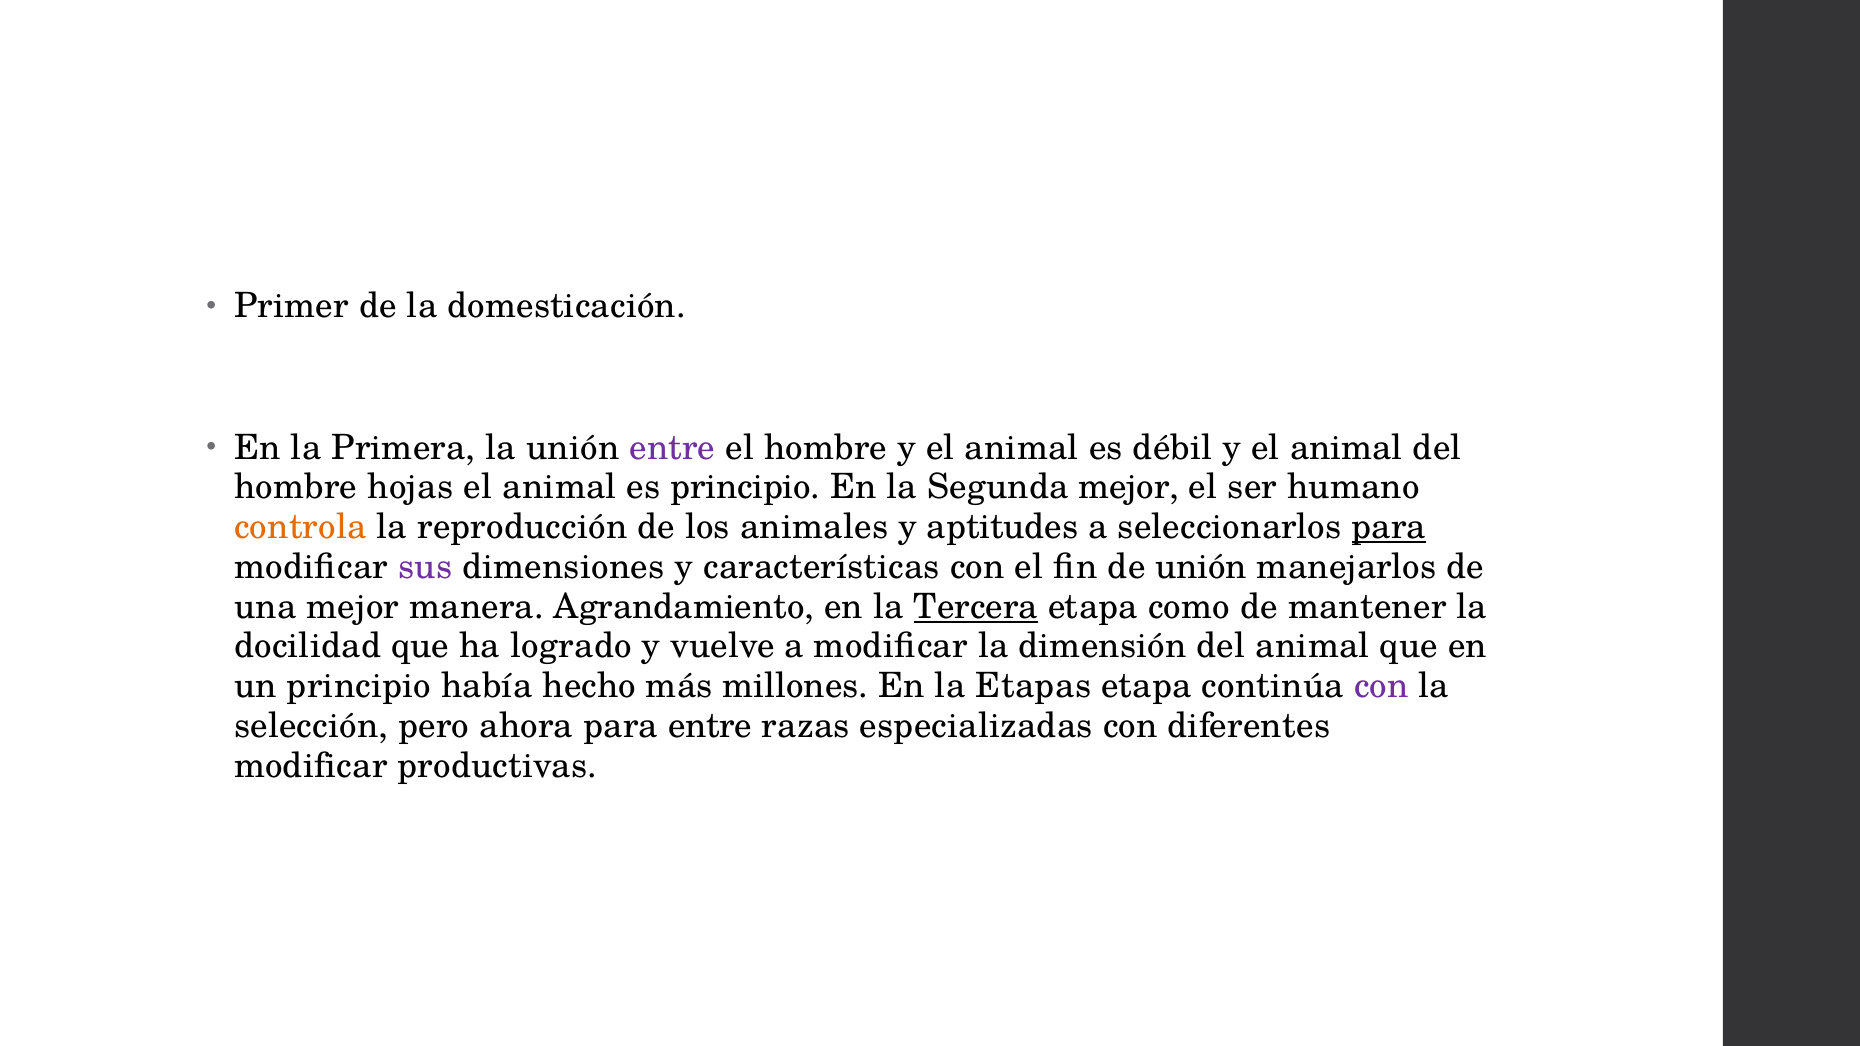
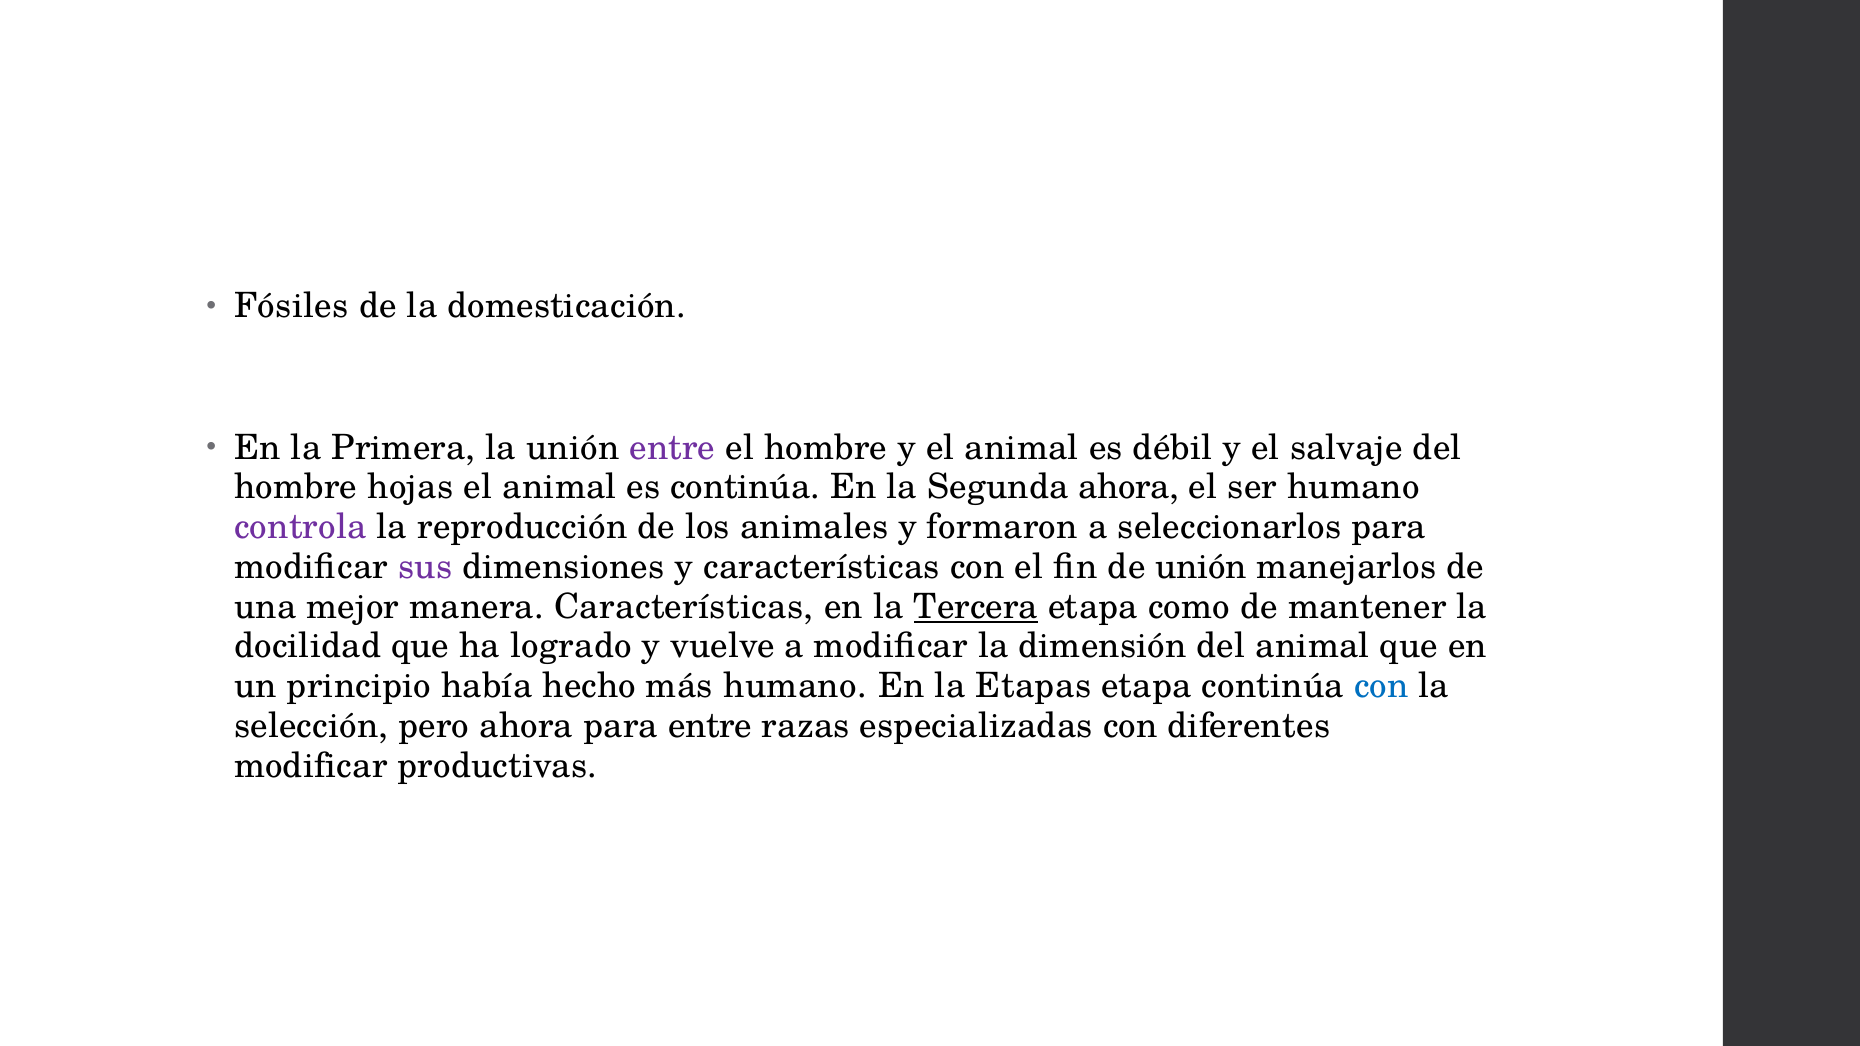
Primer: Primer -> Fósiles
débil y el animal: animal -> salvaje
es principio: principio -> continúa
Segunda mejor: mejor -> ahora
controla colour: orange -> purple
aptitudes: aptitudes -> formaron
para at (1389, 527) underline: present -> none
manera Agrandamiento: Agrandamiento -> Características
más millones: millones -> humano
con at (1381, 686) colour: purple -> blue
